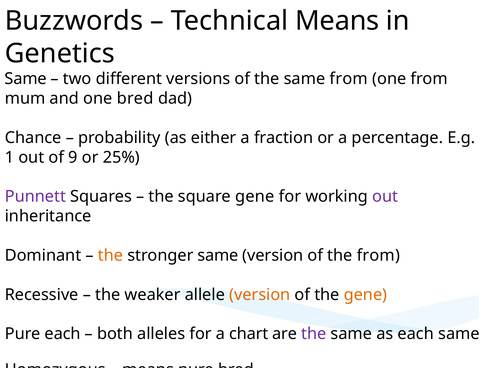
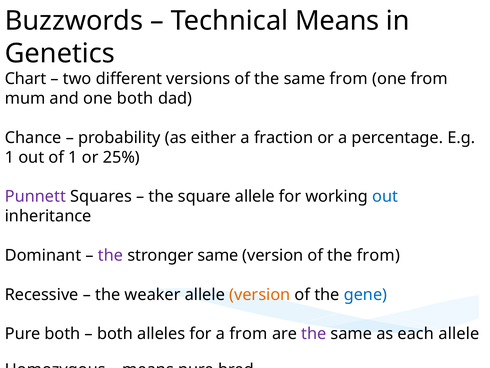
Same at (26, 79): Same -> Chart
one bred: bred -> both
of 9: 9 -> 1
square gene: gene -> allele
out at (385, 196) colour: purple -> blue
the at (111, 255) colour: orange -> purple
gene at (365, 294) colour: orange -> blue
Pure each: each -> both
a chart: chart -> from
each same: same -> allele
